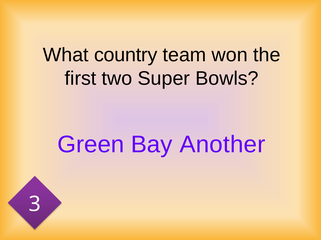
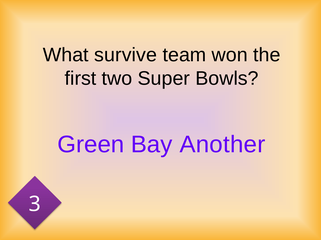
country: country -> survive
